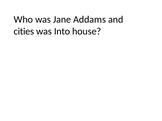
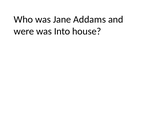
cities: cities -> were
